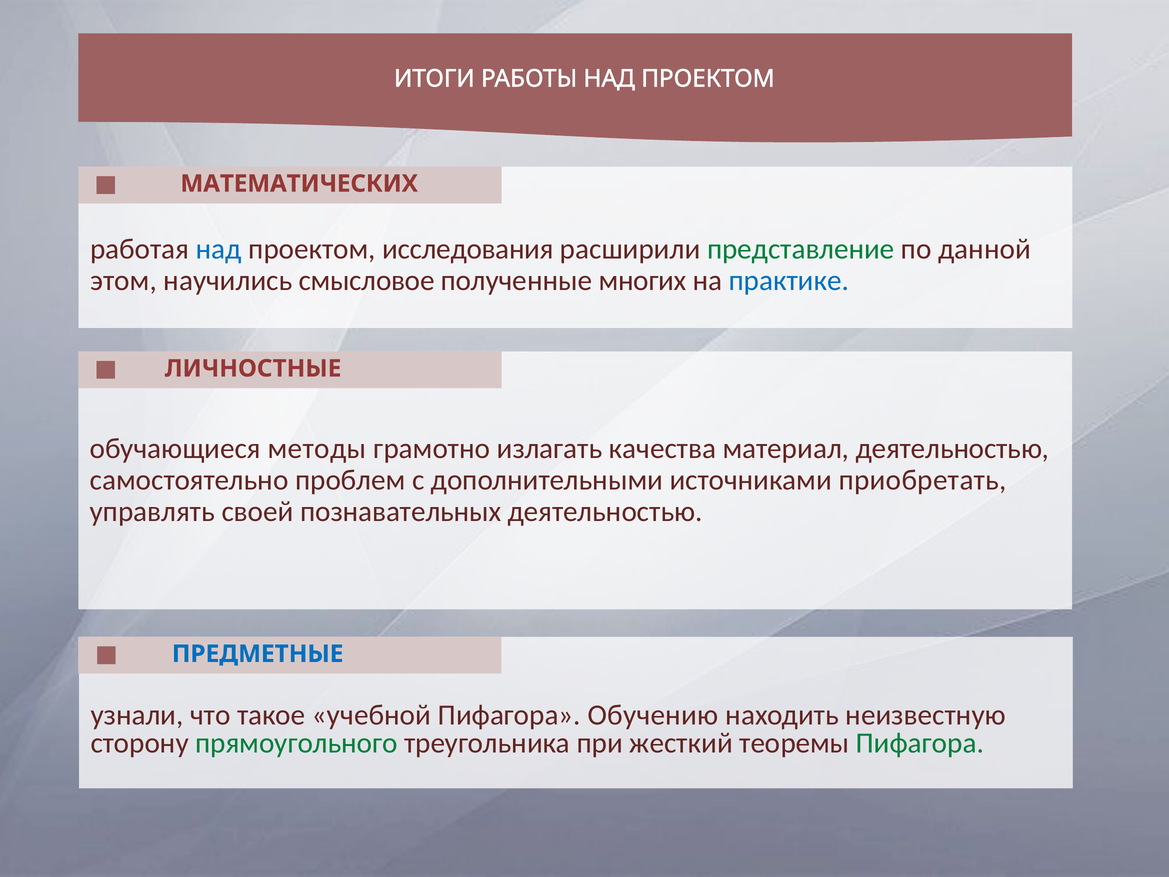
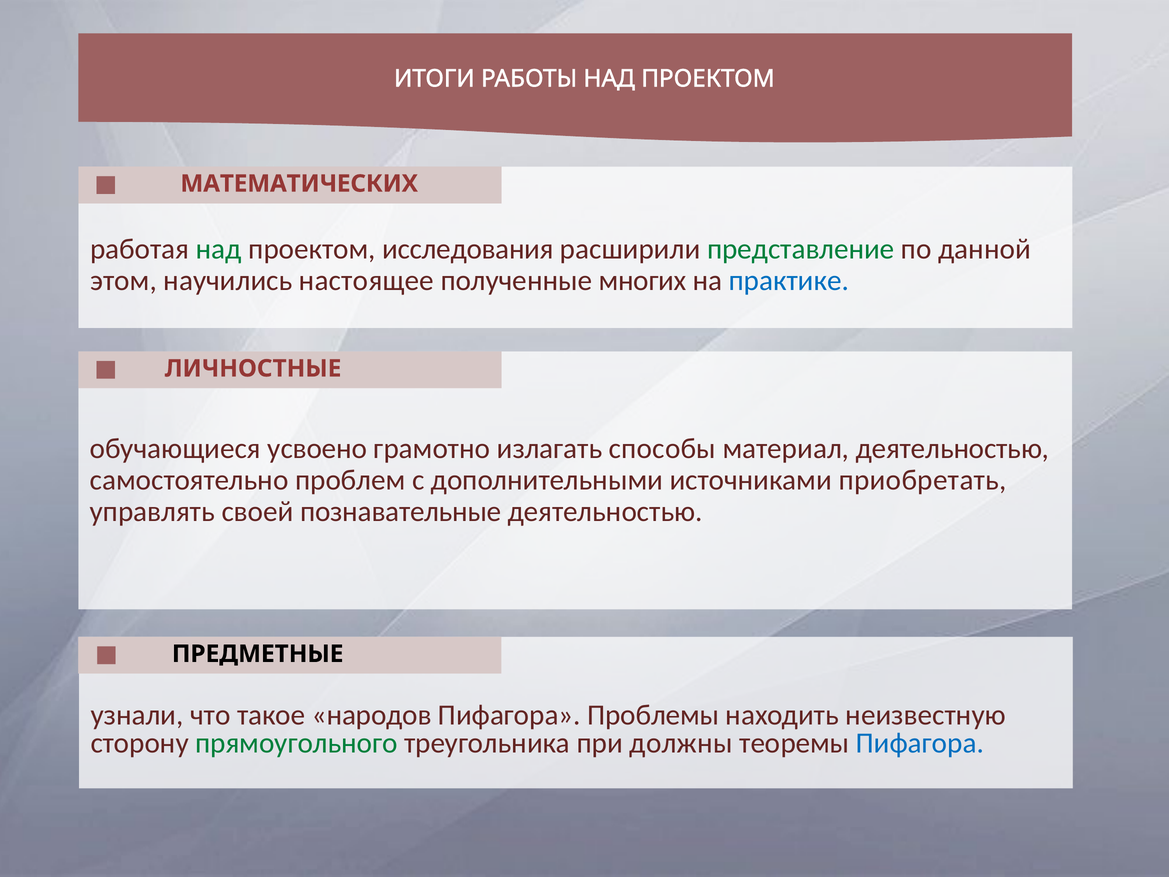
над at (219, 249) colour: blue -> green
смысловое: смысловое -> настоящее
методы: методы -> усвоено
качества: качества -> способы
познавательных: познавательных -> познавательные
ПРЕДМЕТНЫЕ colour: blue -> black
учебной: учебной -> народов
Обучению: Обучению -> Проблемы
жесткий: жесткий -> должны
Пифагора at (920, 743) colour: green -> blue
